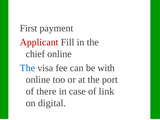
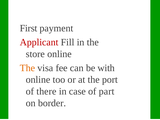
chief: chief -> store
The at (27, 68) colour: blue -> orange
link: link -> part
digital: digital -> border
